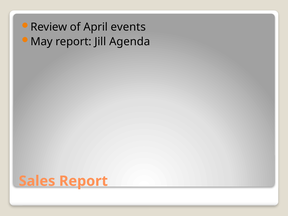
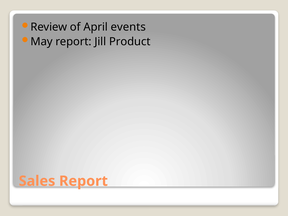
Agenda: Agenda -> Product
